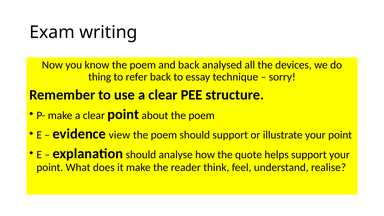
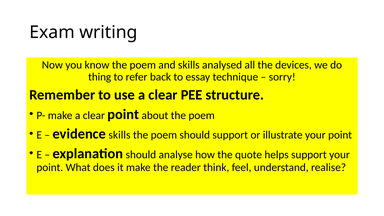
and back: back -> skills
evidence view: view -> skills
